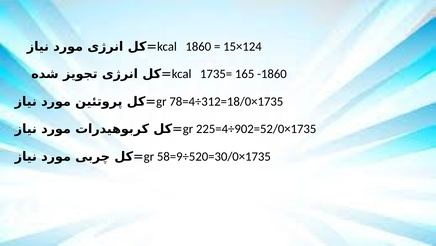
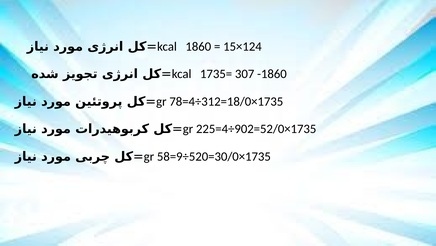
165: 165 -> 307
